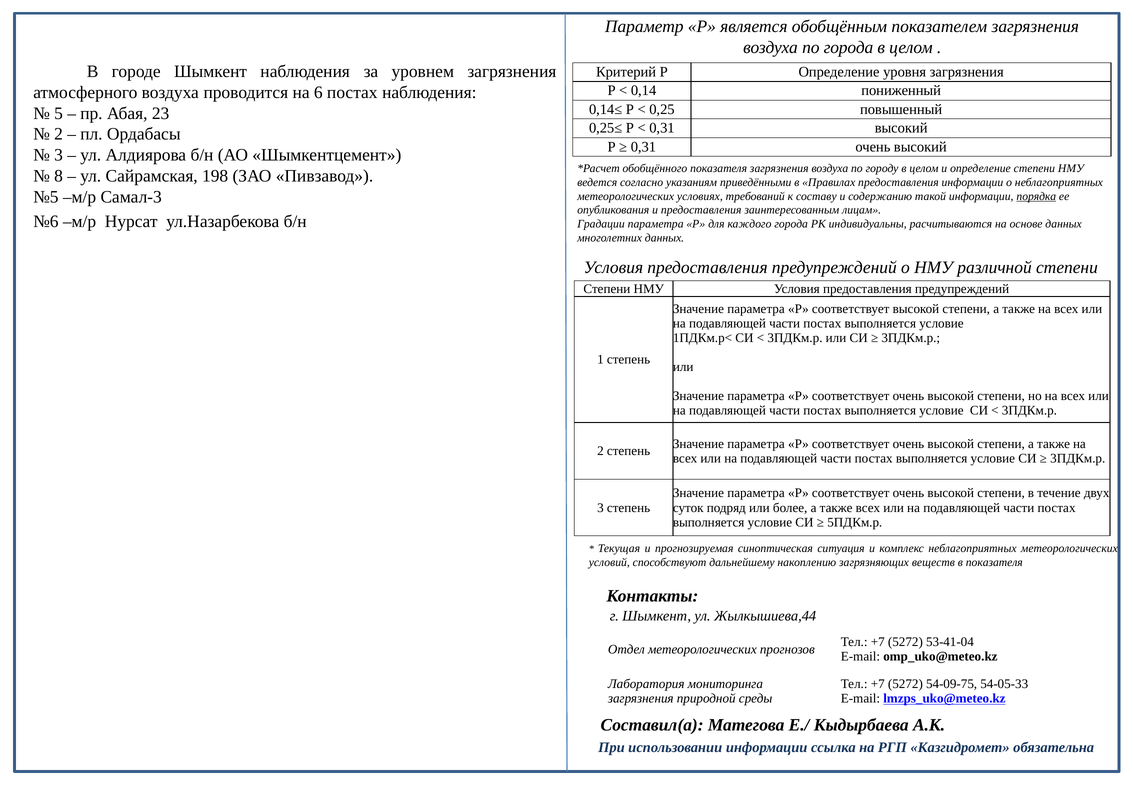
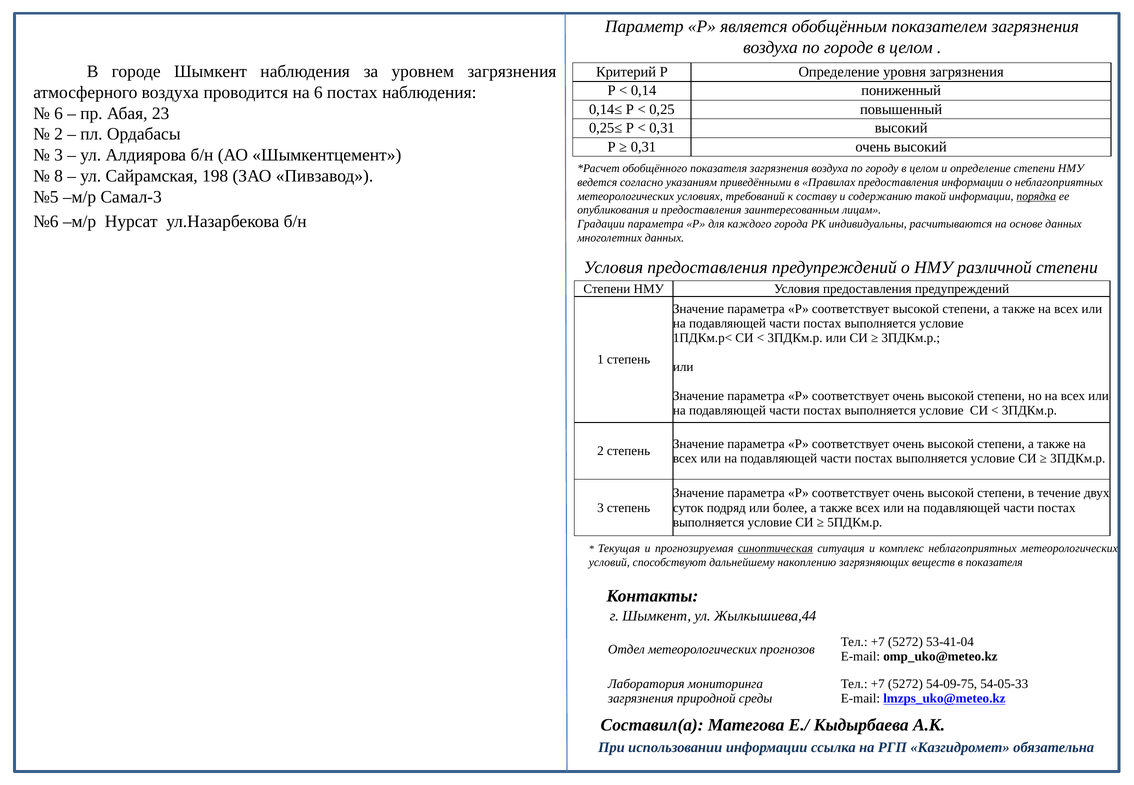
по города: города -> городе
5 at (59, 113): 5 -> 6
синоптическая underline: none -> present
